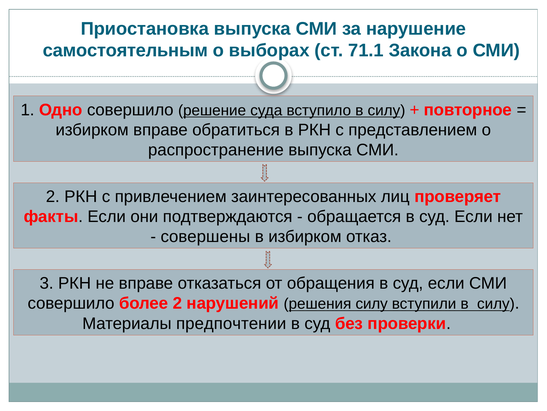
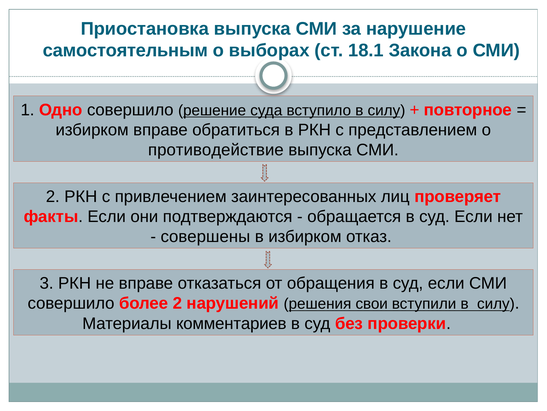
71.1: 71.1 -> 18.1
распространение: распространение -> противодействие
решения силу: силу -> свои
предпочтении: предпочтении -> комментариев
